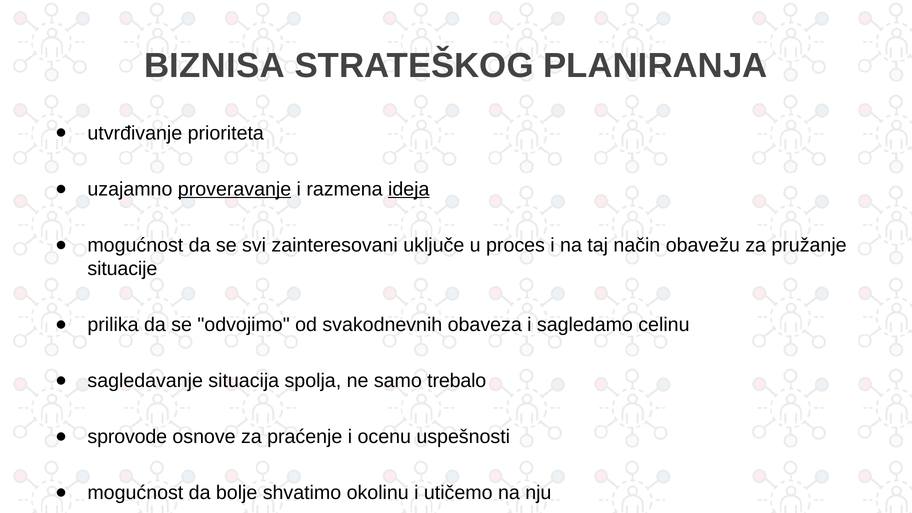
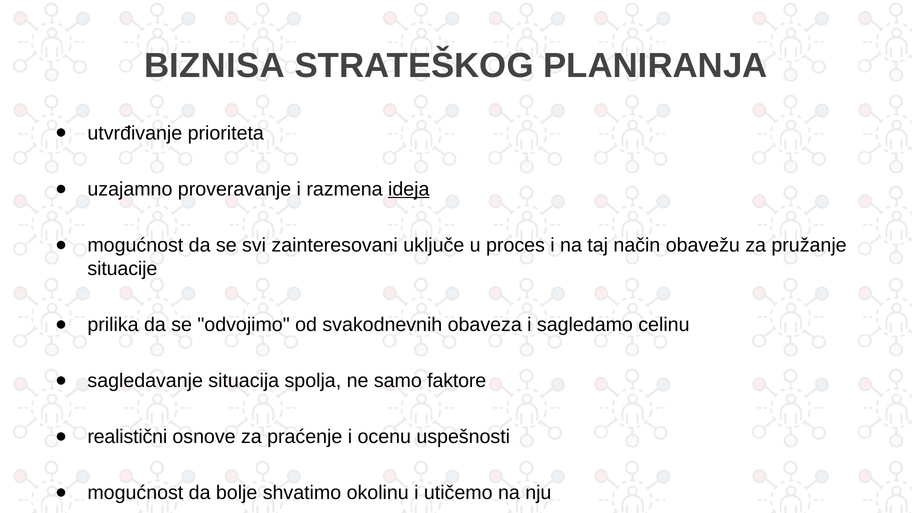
proveravanje underline: present -> none
trebalo: trebalo -> faktore
sprovode: sprovode -> realistični
